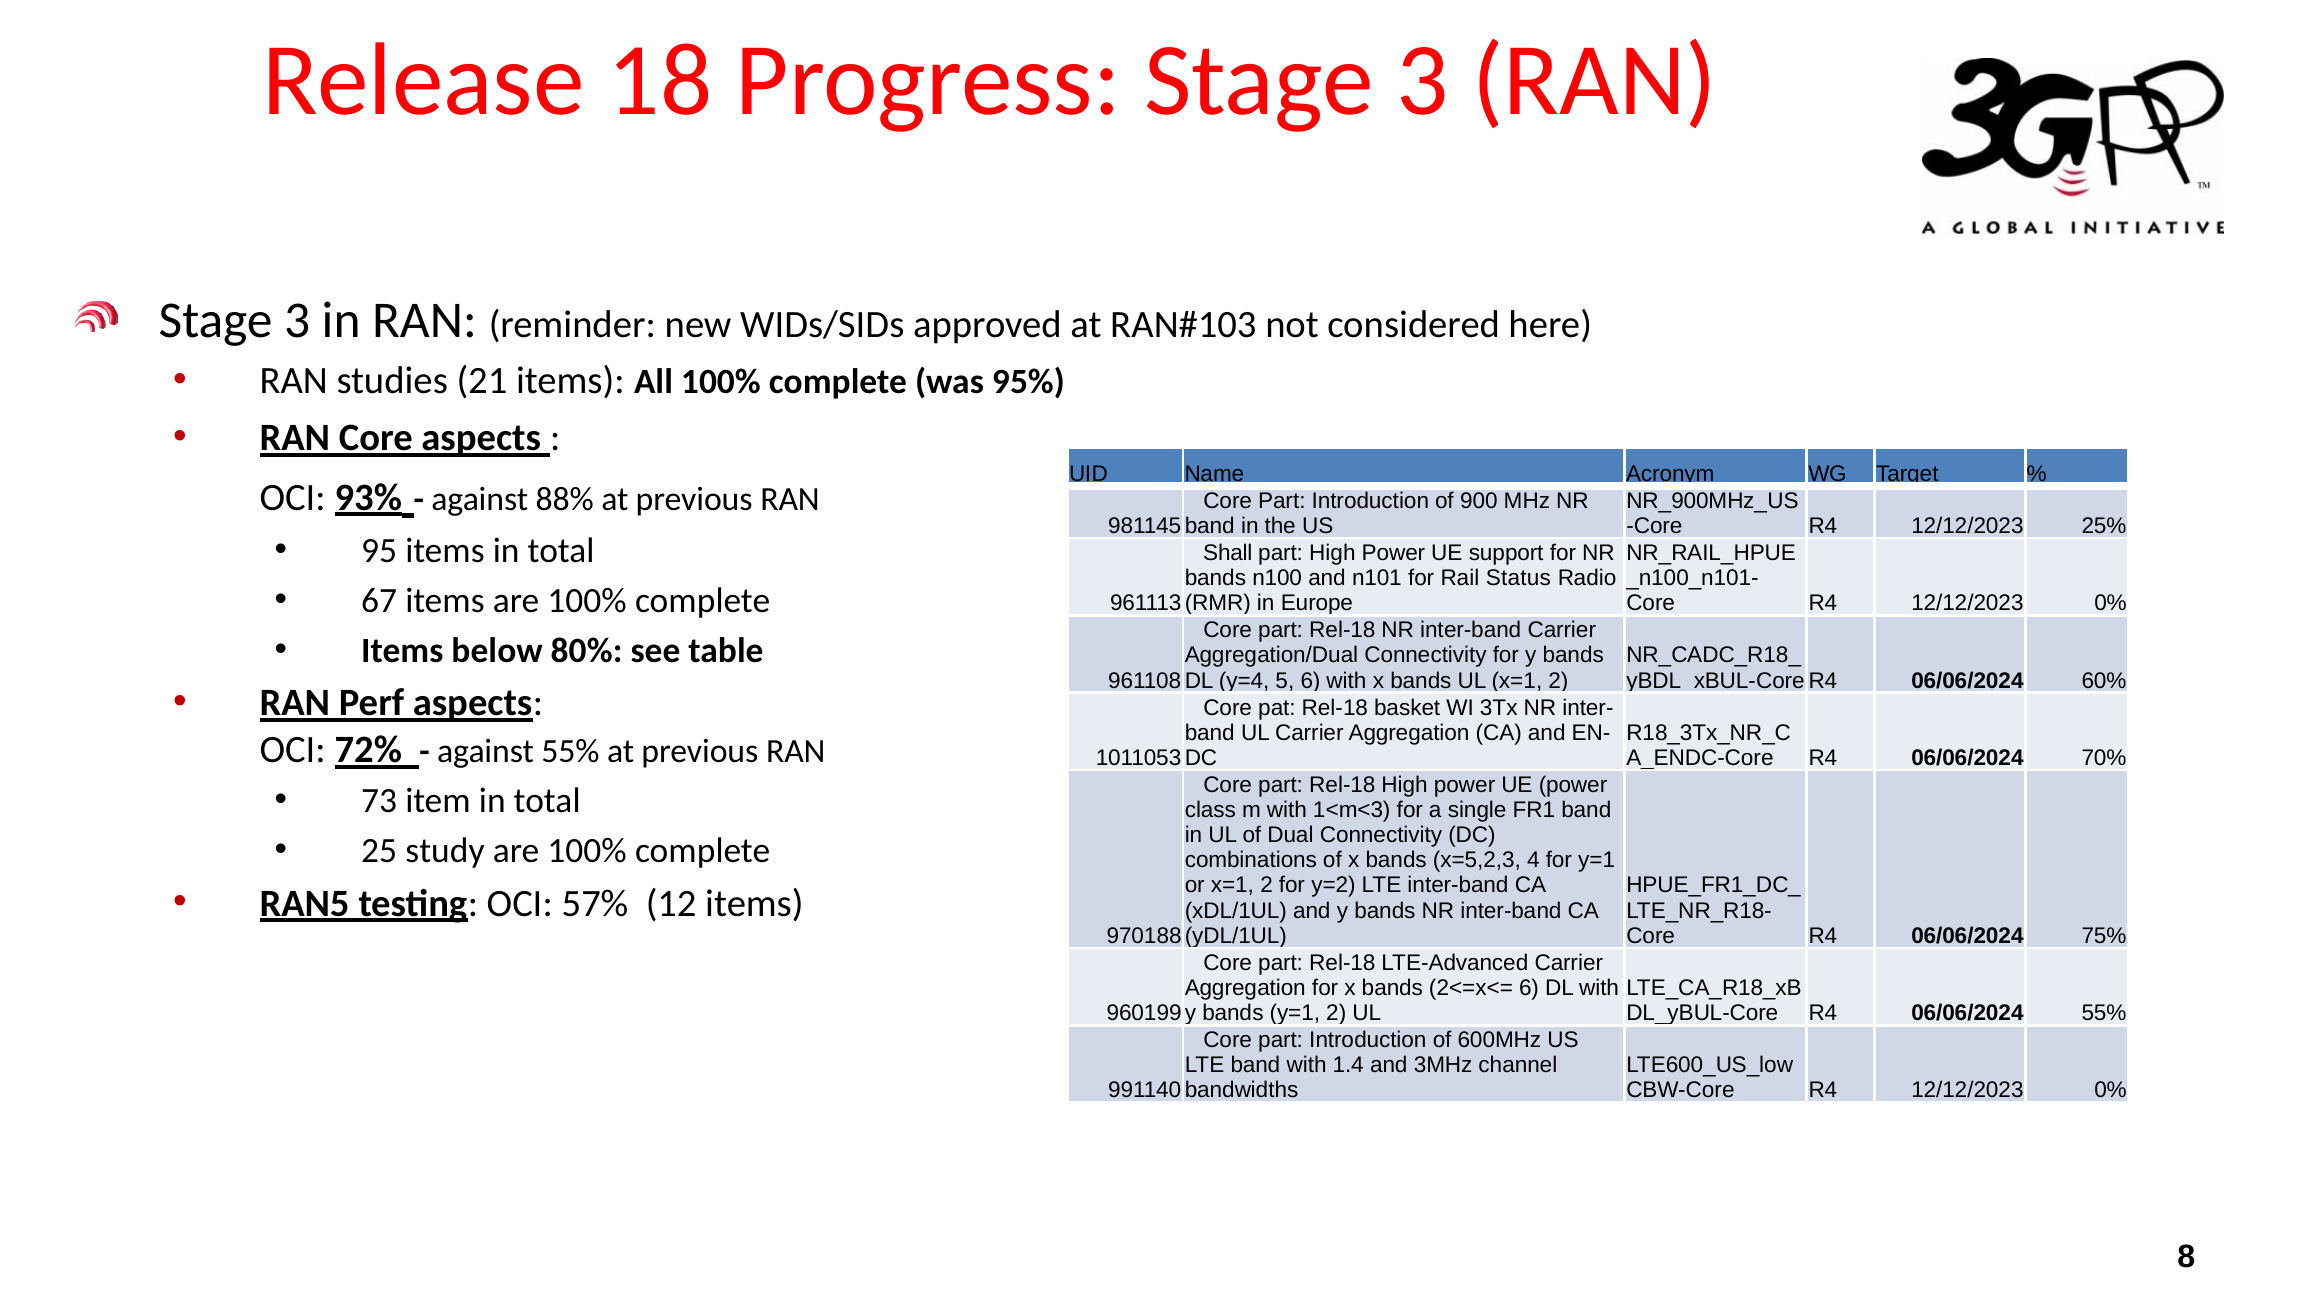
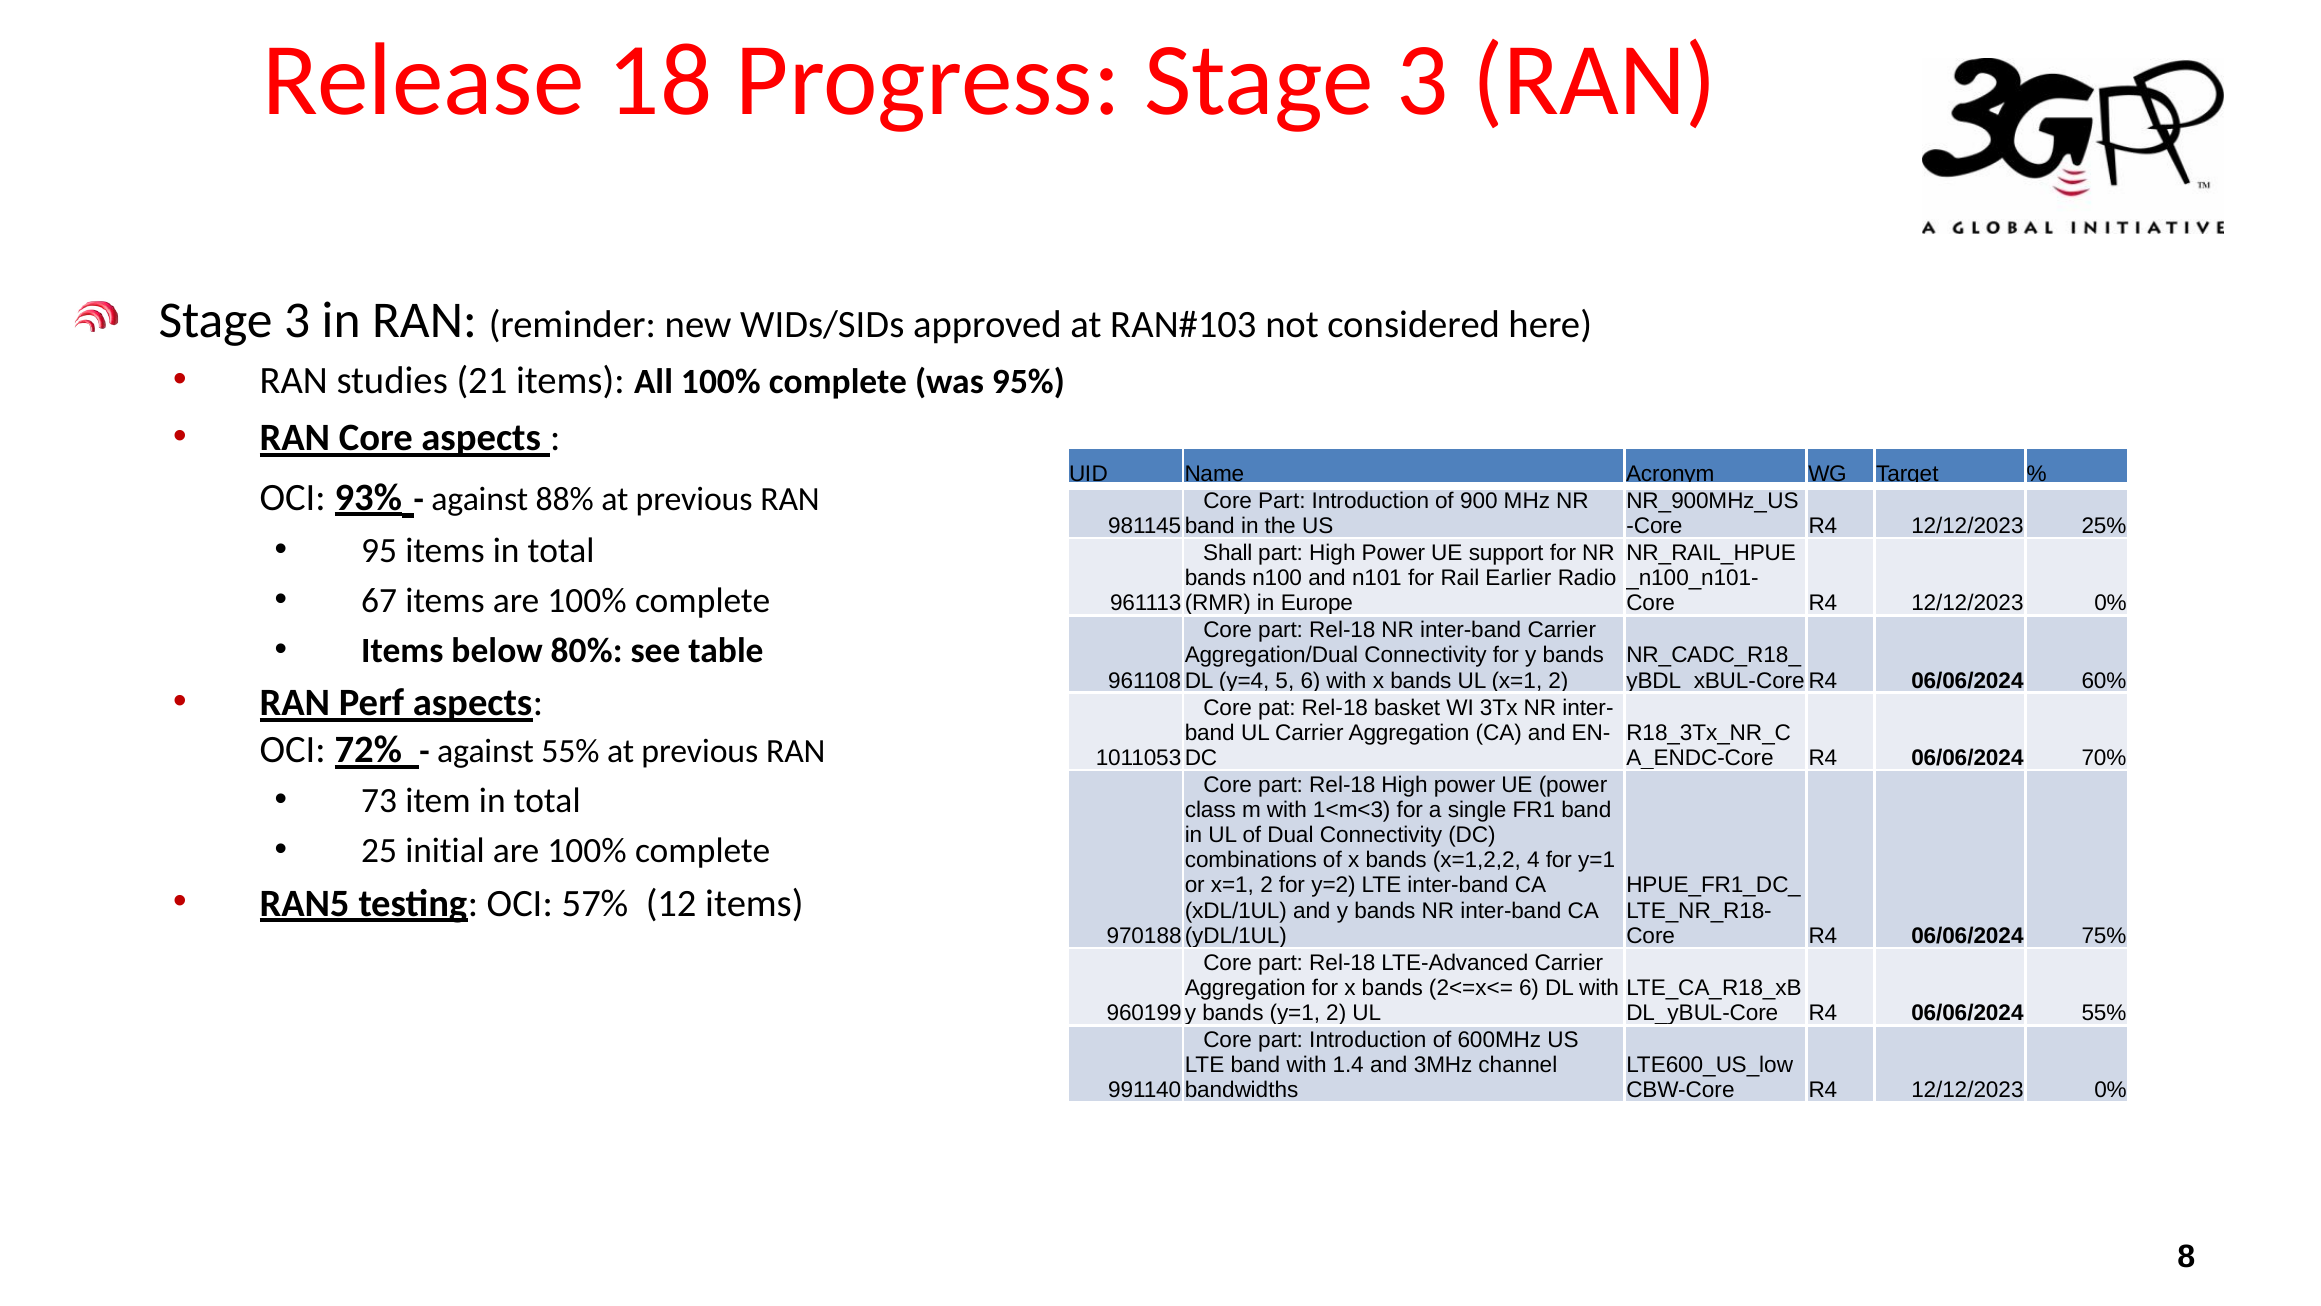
Status: Status -> Earlier
study: study -> initial
x=5,2,3: x=5,2,3 -> x=1,2,2
